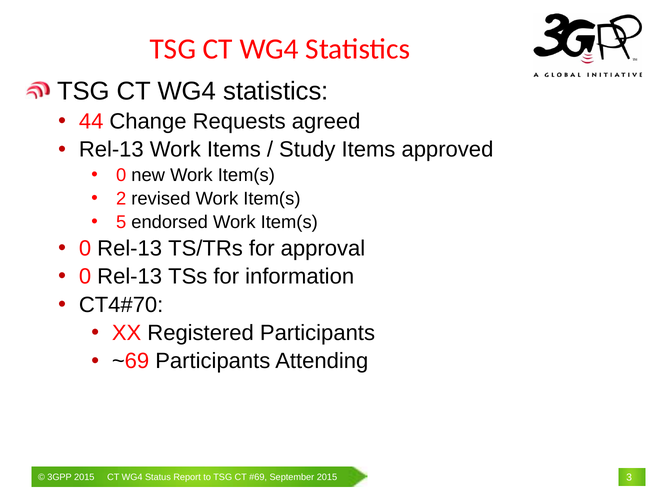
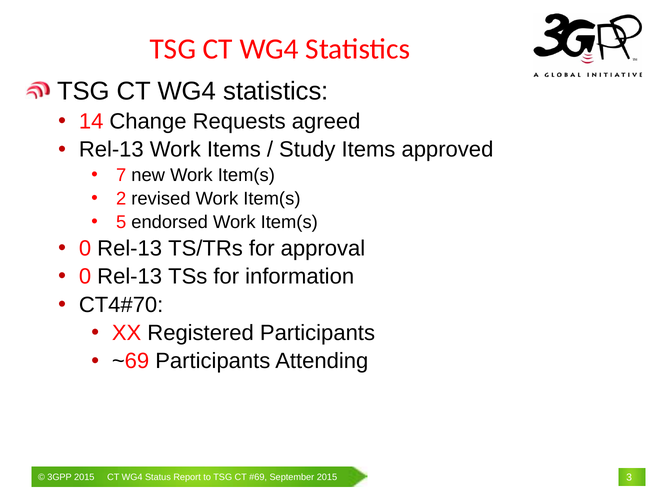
44: 44 -> 14
0 at (121, 175): 0 -> 7
